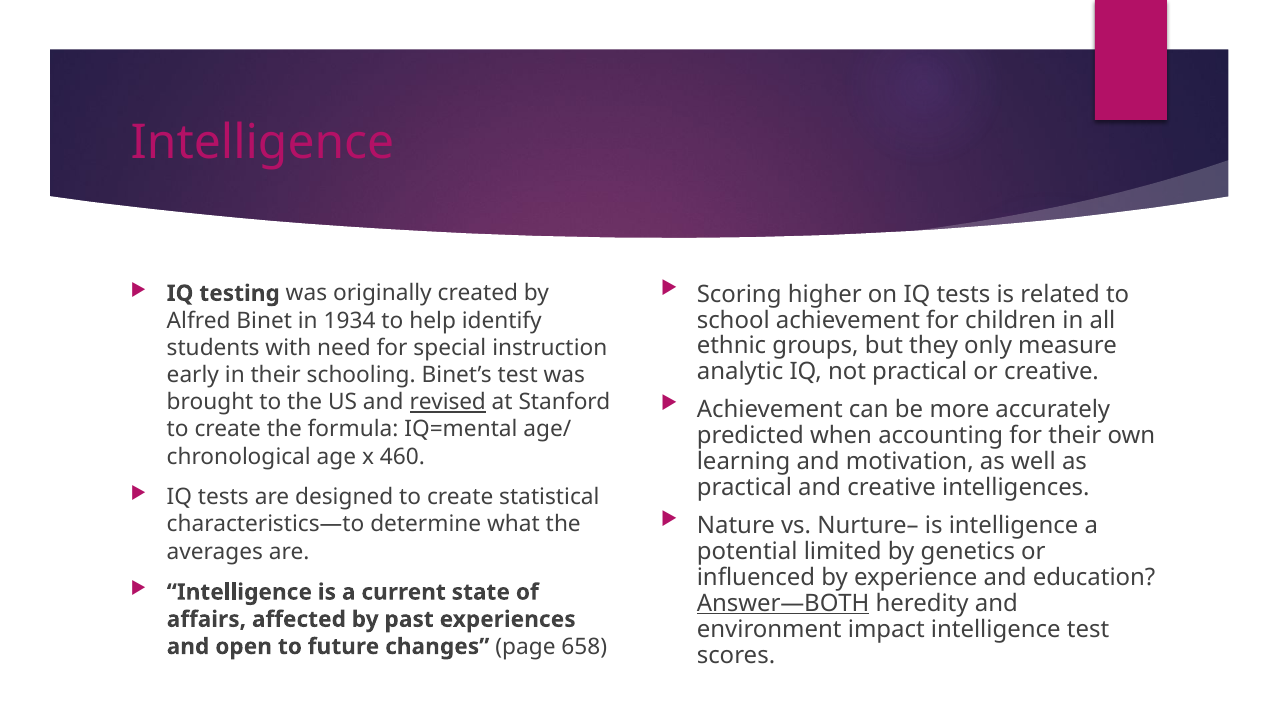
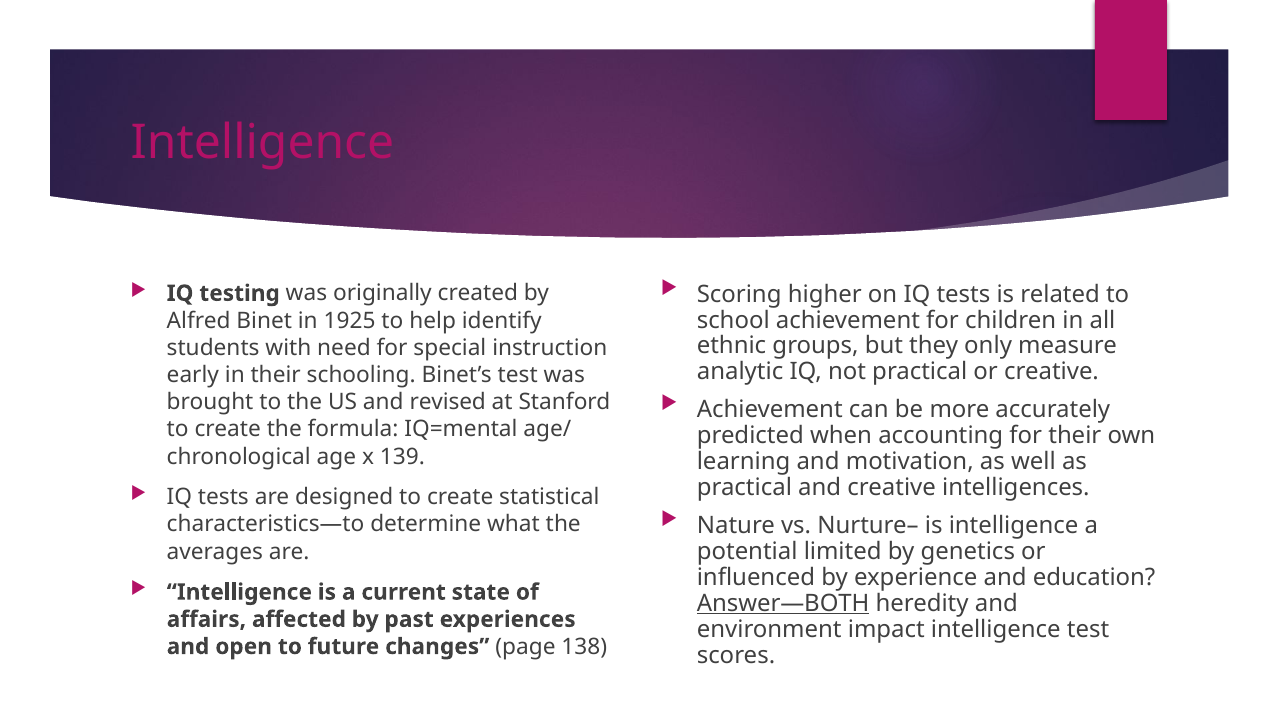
1934: 1934 -> 1925
revised underline: present -> none
460: 460 -> 139
658: 658 -> 138
